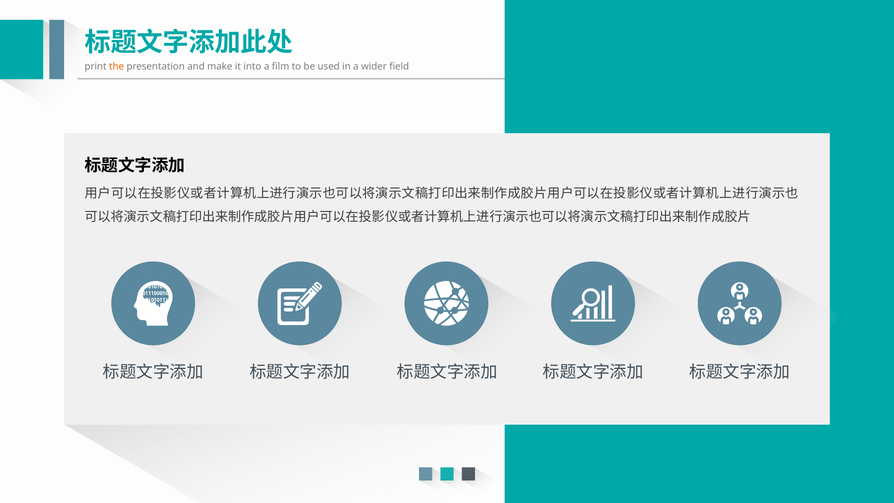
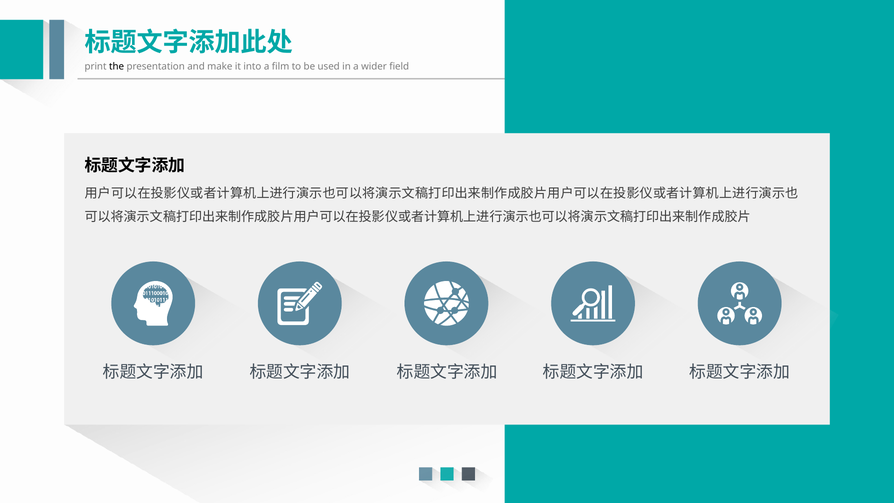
the colour: orange -> black
